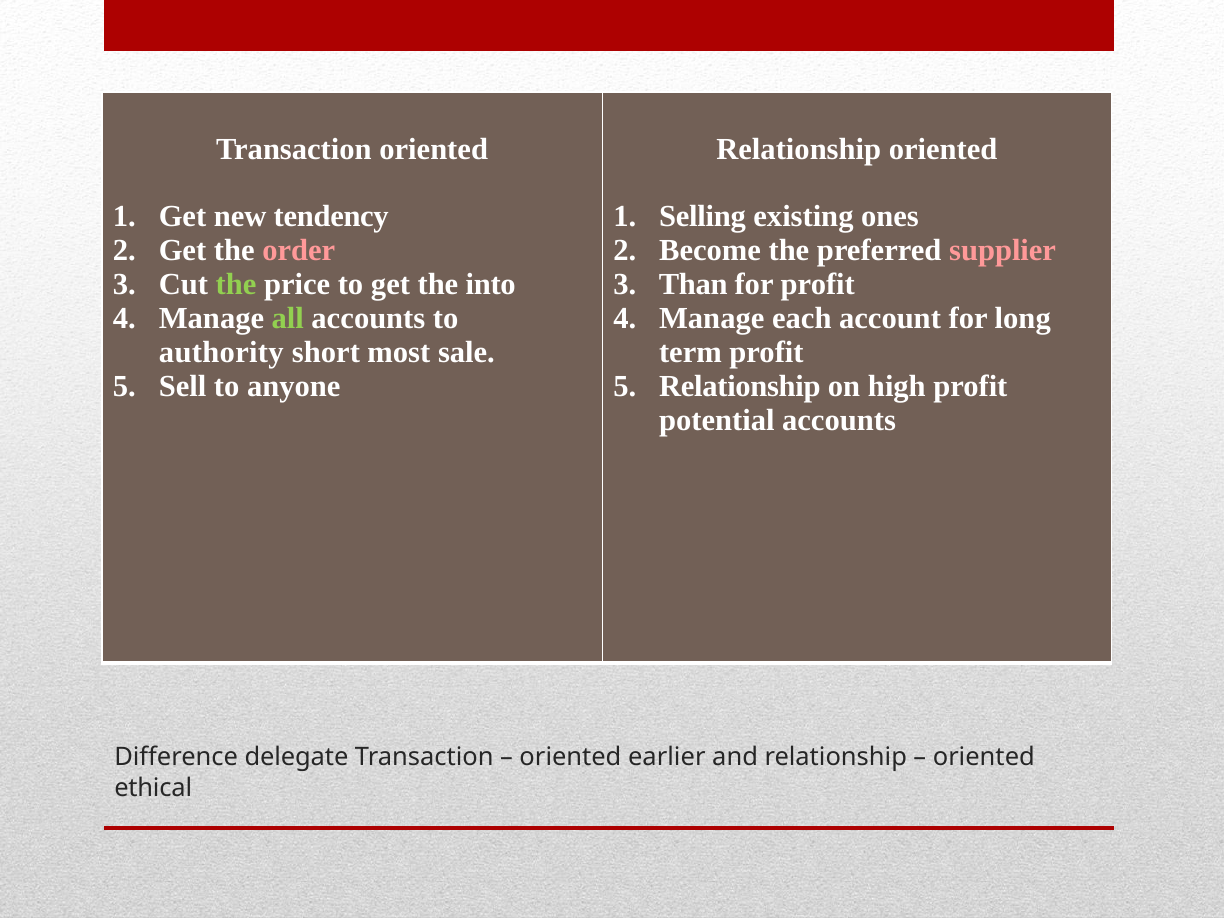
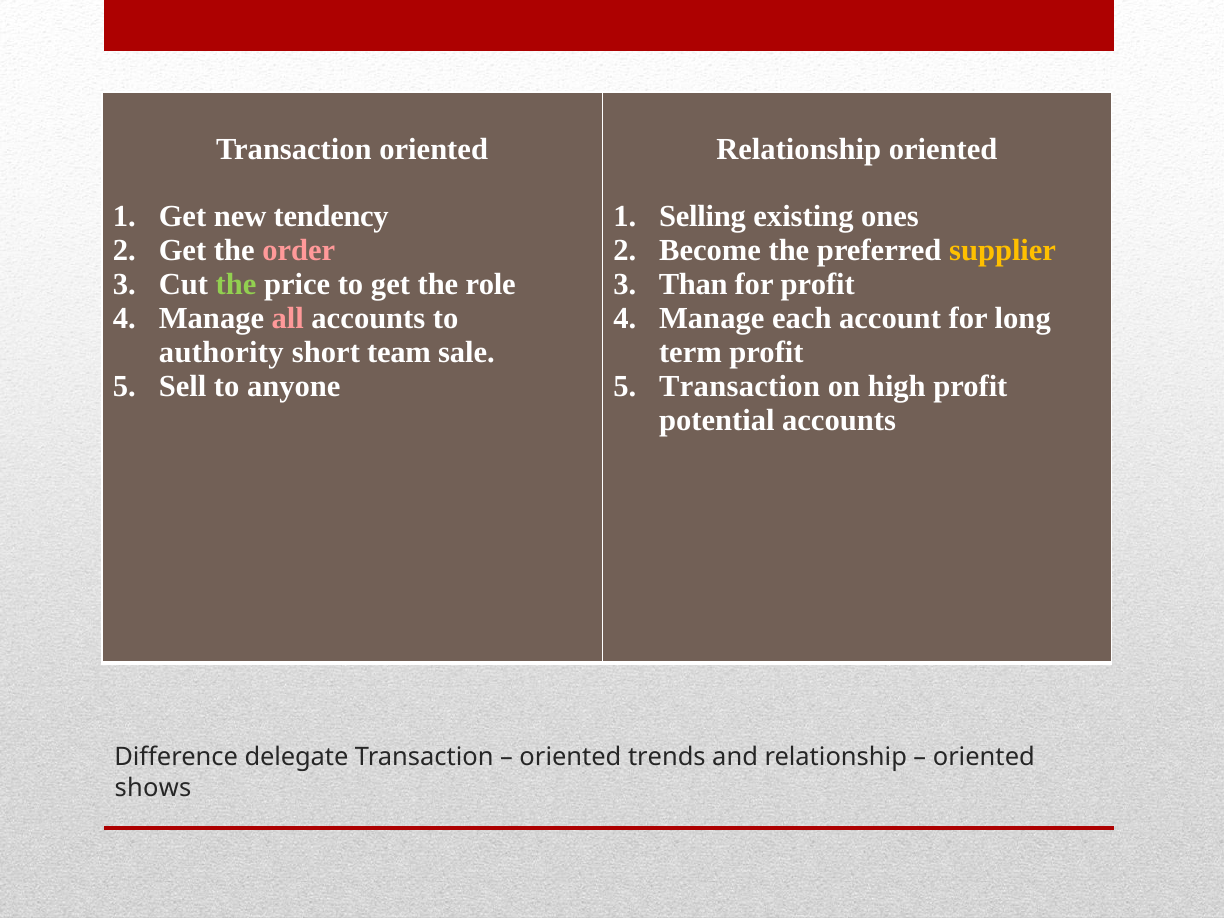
supplier colour: pink -> yellow
into: into -> role
all colour: light green -> pink
most: most -> team
Relationship at (740, 386): Relationship -> Transaction
earlier: earlier -> trends
ethical: ethical -> shows
